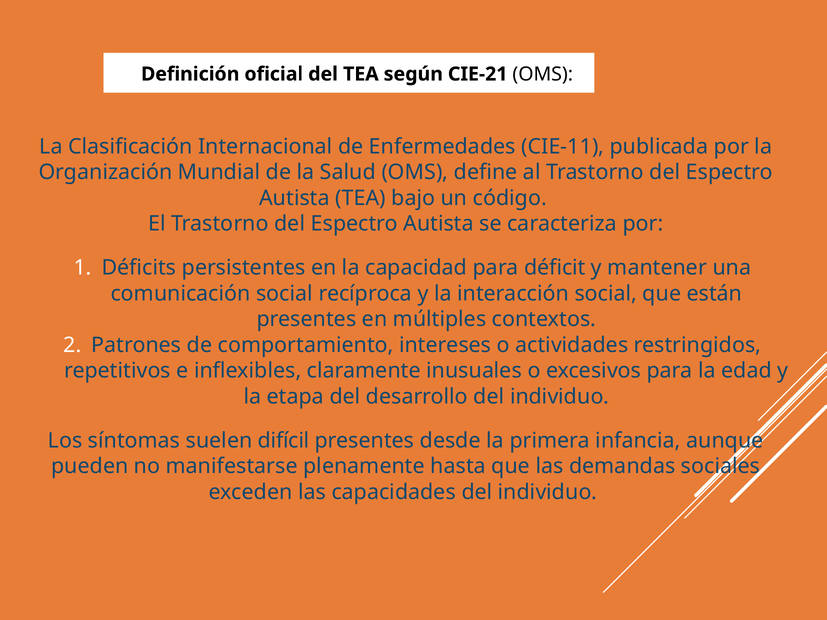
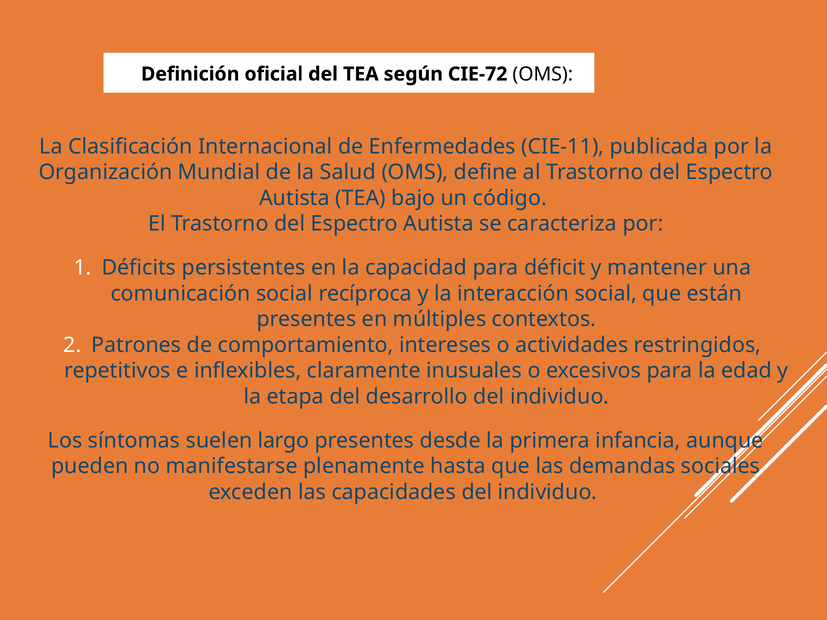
CIE-21: CIE-21 -> CIE-72
difícil: difícil -> largo
